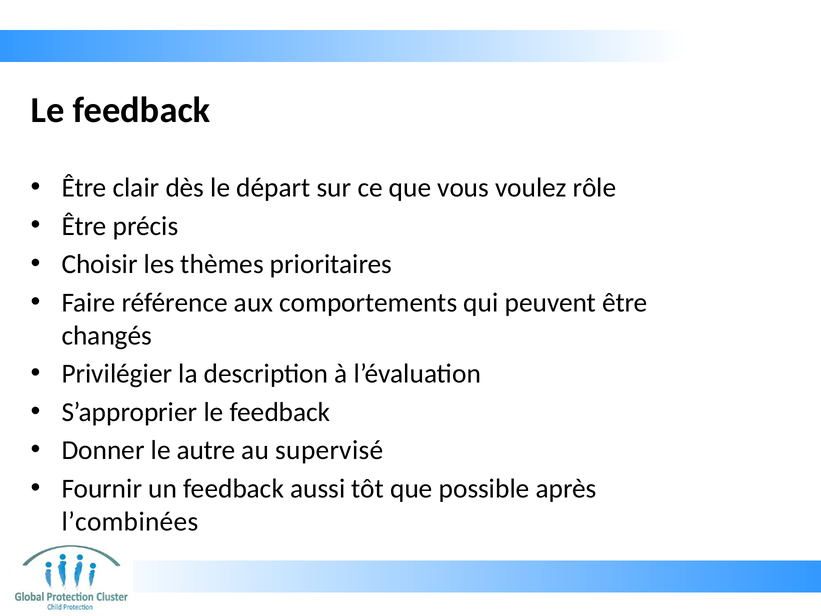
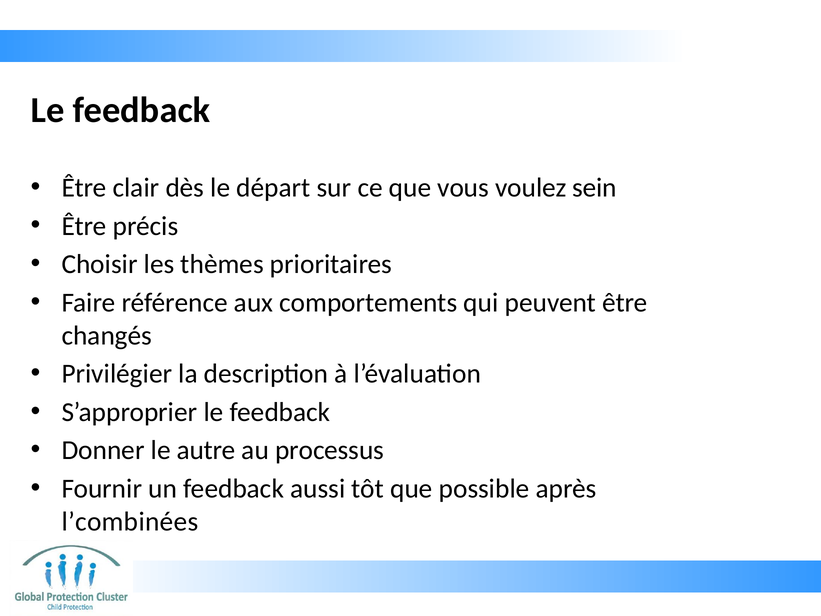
rôle: rôle -> sein
supervisé: supervisé -> processus
